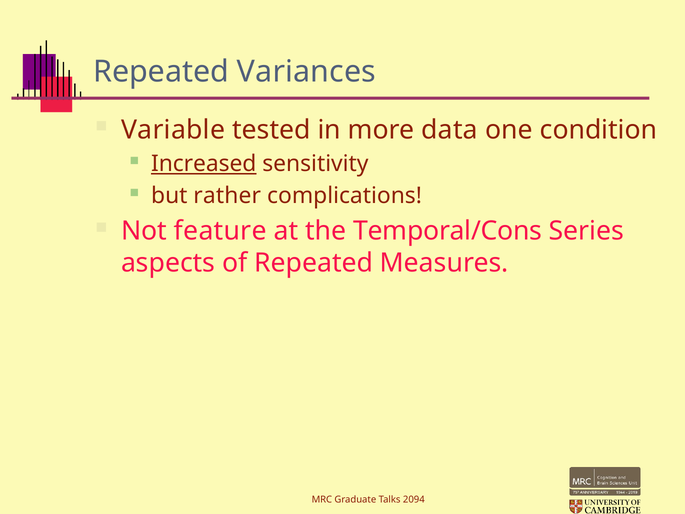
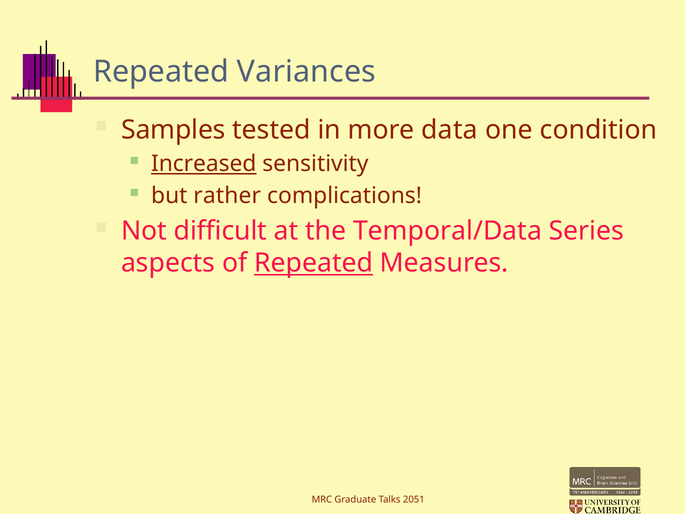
Variable: Variable -> Samples
feature: feature -> difficult
Temporal/Cons: Temporal/Cons -> Temporal/Data
Repeated at (314, 263) underline: none -> present
2094: 2094 -> 2051
